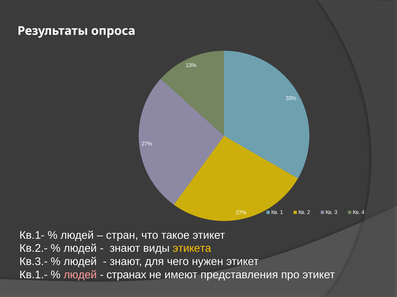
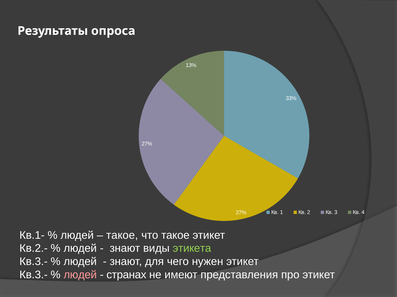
стран at (122, 236): стран -> такое
этикета colour: yellow -> light green
Кв.1.- at (34, 275): Кв.1.- -> Кв.3.-
